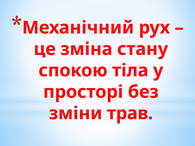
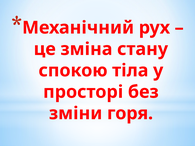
трав: трав -> горя
